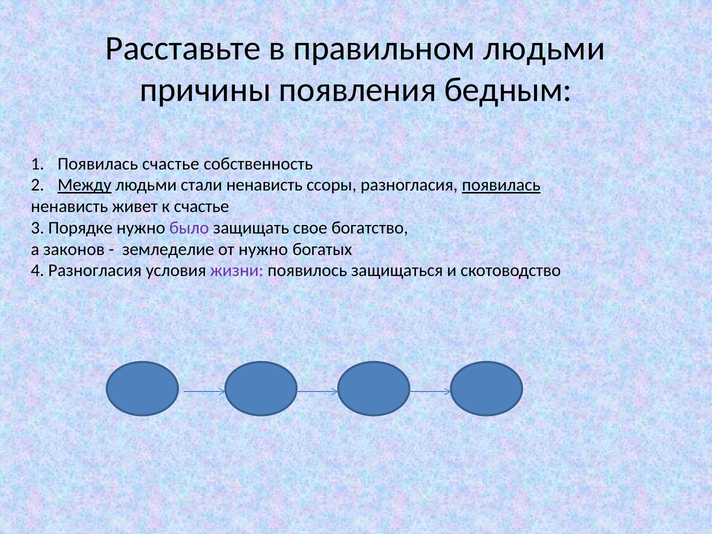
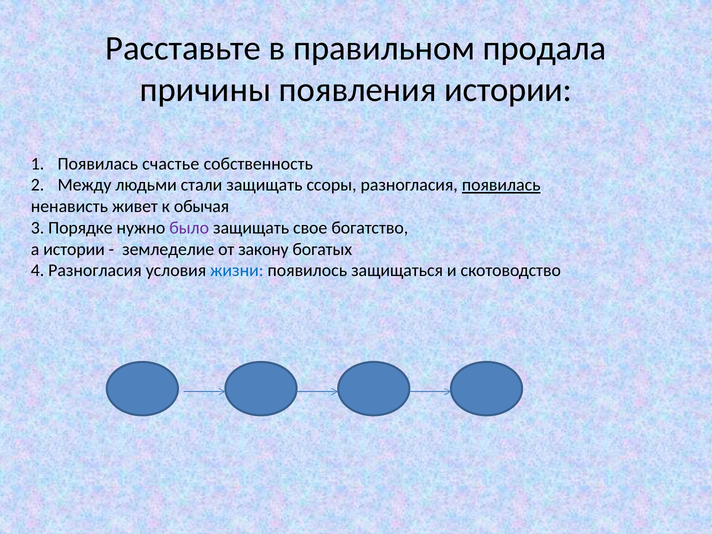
правильном людьми: людьми -> продала
появления бедным: бедным -> истории
Между underline: present -> none
стали ненависть: ненависть -> защищать
к счастье: счастье -> обычая
а законов: законов -> истории
от нужно: нужно -> закону
жизни colour: purple -> blue
